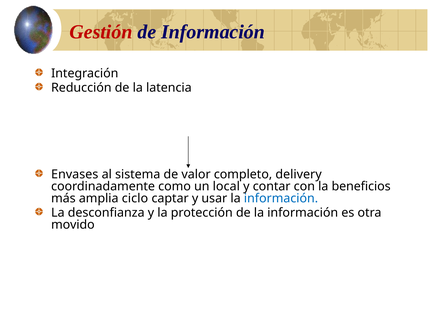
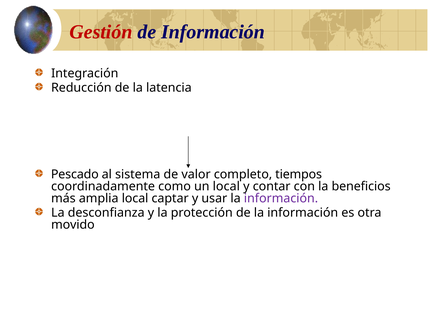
Envases: Envases -> Pescado
delivery: delivery -> tiempos
amplia ciclo: ciclo -> local
información at (281, 198) colour: blue -> purple
